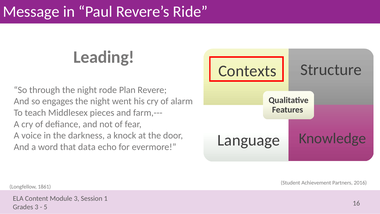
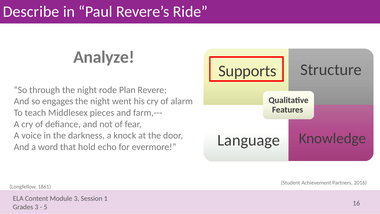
Message: Message -> Describe
Leading: Leading -> Analyze
Contexts: Contexts -> Supports
data: data -> hold
